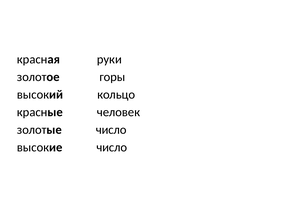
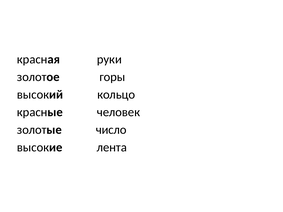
высокие число: число -> лента
